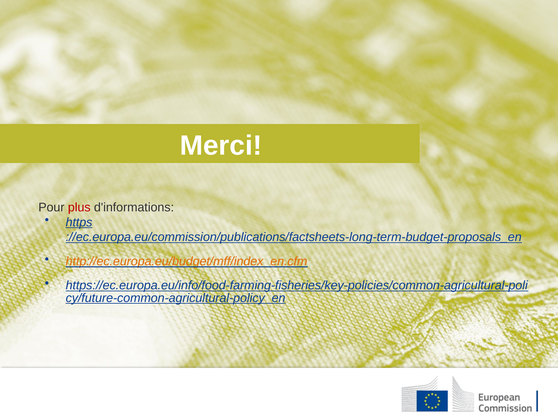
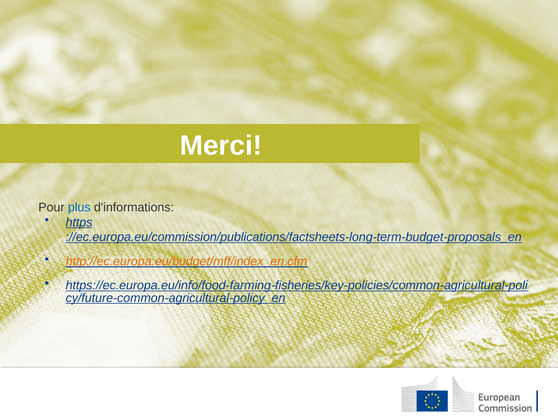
plus colour: red -> blue
